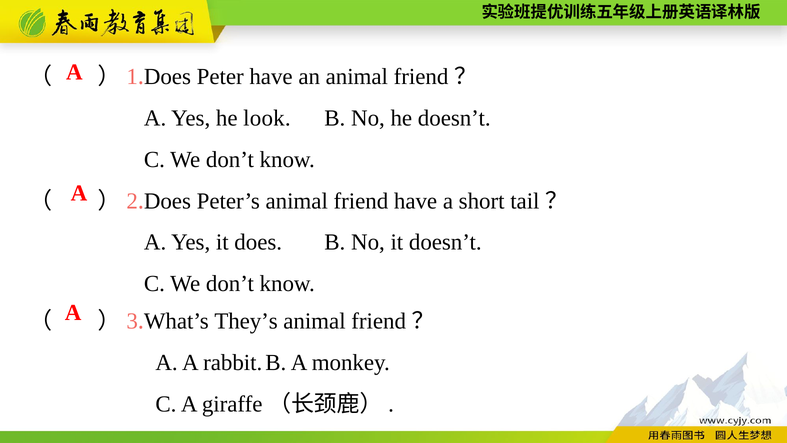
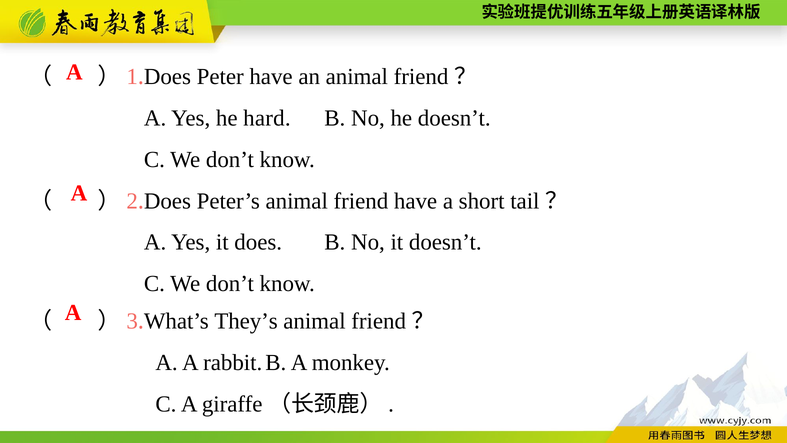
look: look -> hard
